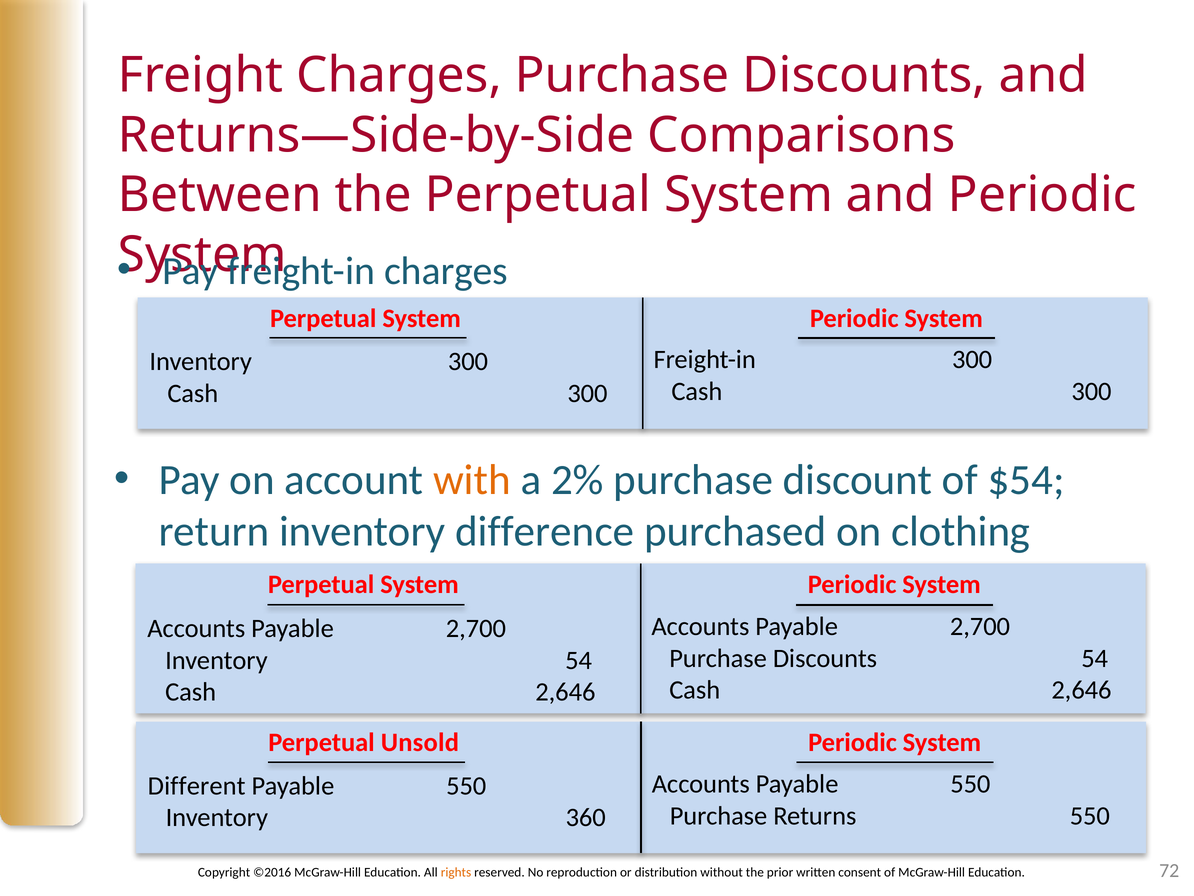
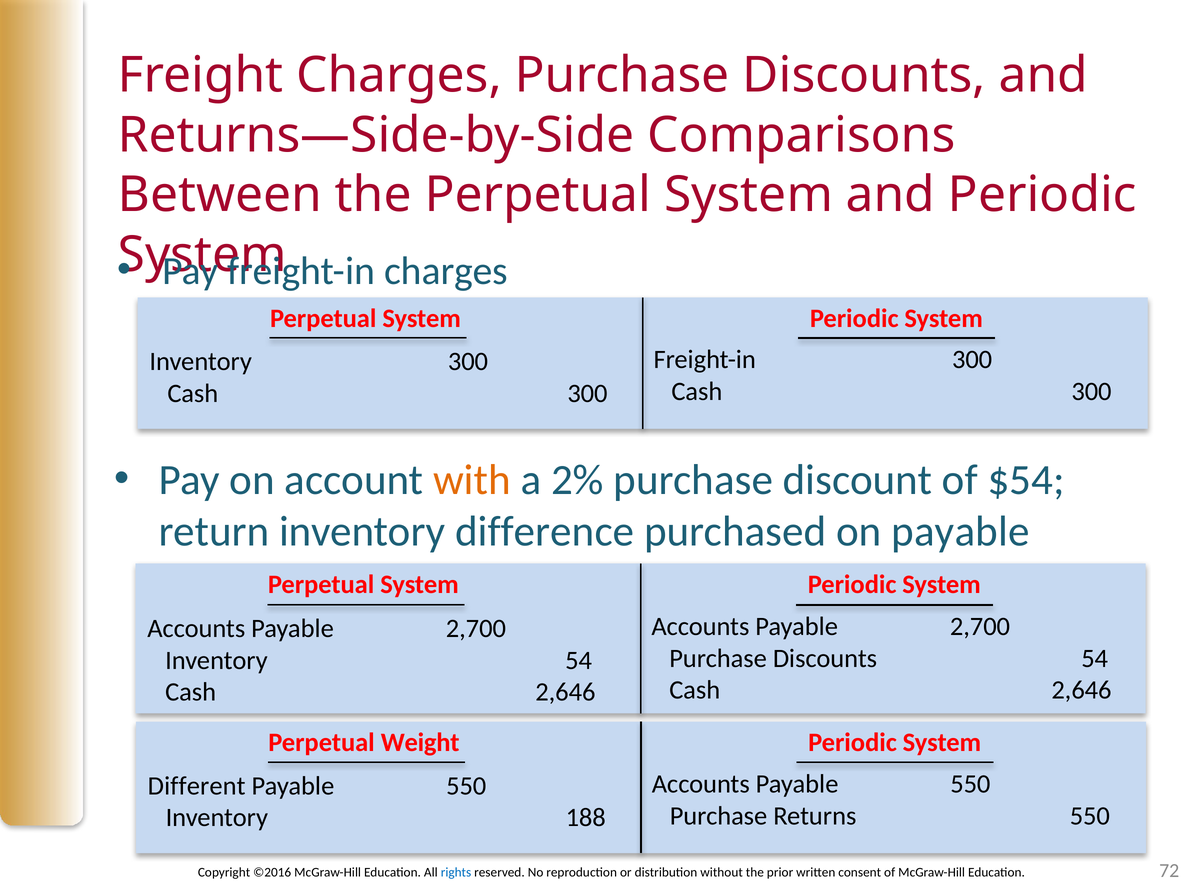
on clothing: clothing -> payable
Unsold: Unsold -> Weight
360: 360 -> 188
rights colour: orange -> blue
